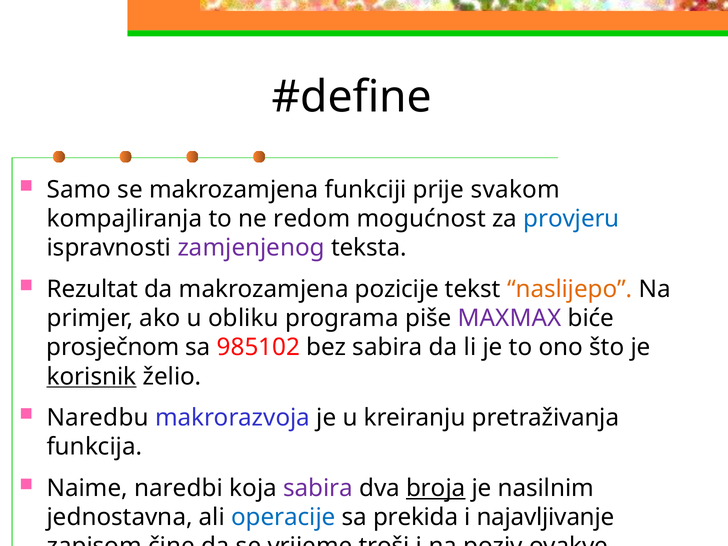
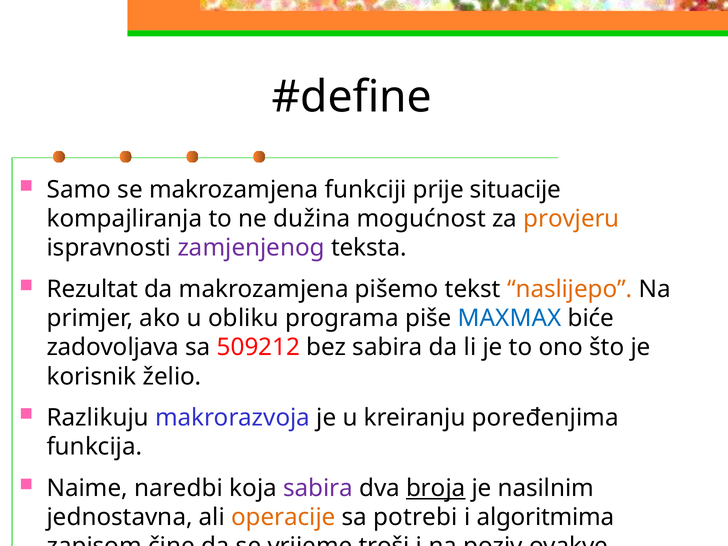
svakom: svakom -> situacije
redom: redom -> dužina
provjeru colour: blue -> orange
pozicije: pozicije -> pišemo
MAXMAX colour: purple -> blue
prosječnom: prosječnom -> zadovoljava
985102: 985102 -> 509212
korisnik underline: present -> none
Naredbu: Naredbu -> Razlikuju
pretraživanja: pretraživanja -> poređenjima
operacije colour: blue -> orange
prekida: prekida -> potrebi
najavljivanje: najavljivanje -> algoritmima
